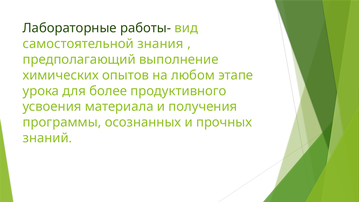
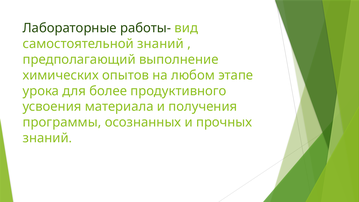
самостоятельной знания: знания -> знаний
